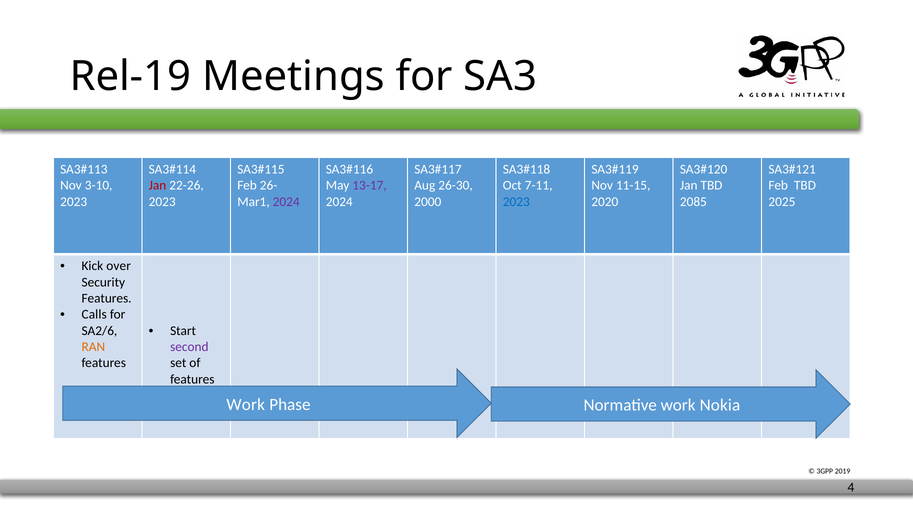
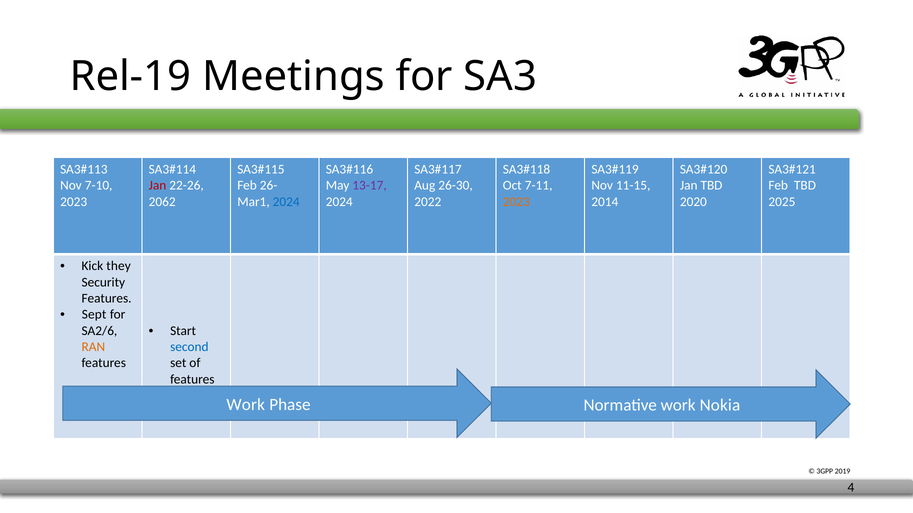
3-10: 3-10 -> 7-10
2023 at (162, 202): 2023 -> 2062
2024 at (286, 202) colour: purple -> blue
2000: 2000 -> 2022
2023 at (516, 202) colour: blue -> orange
2020: 2020 -> 2014
2085: 2085 -> 2020
over: over -> they
Calls: Calls -> Sept
second colour: purple -> blue
